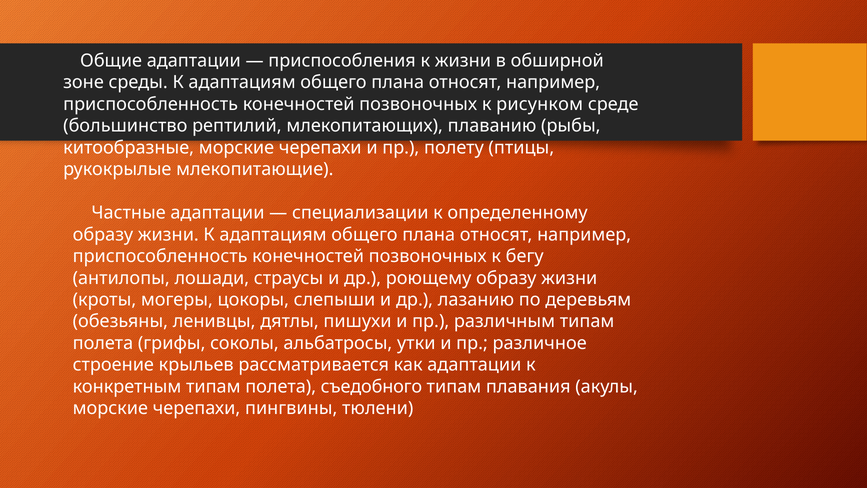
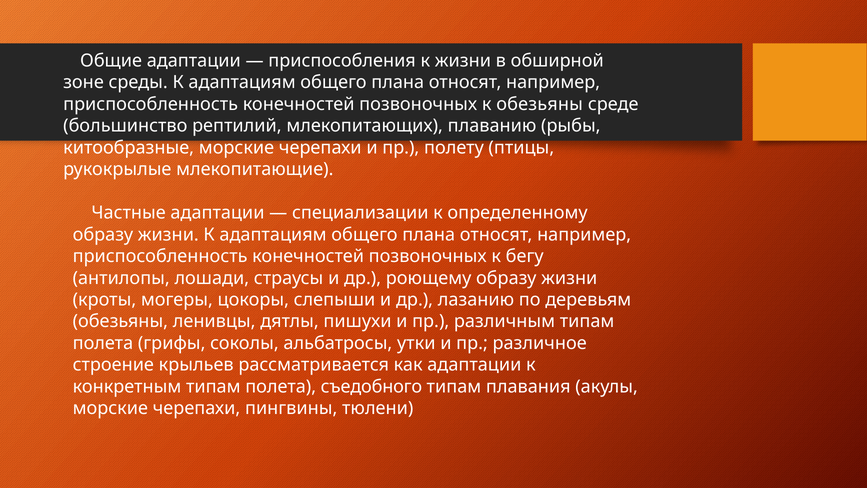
к рисунком: рисунком -> обезьяны
